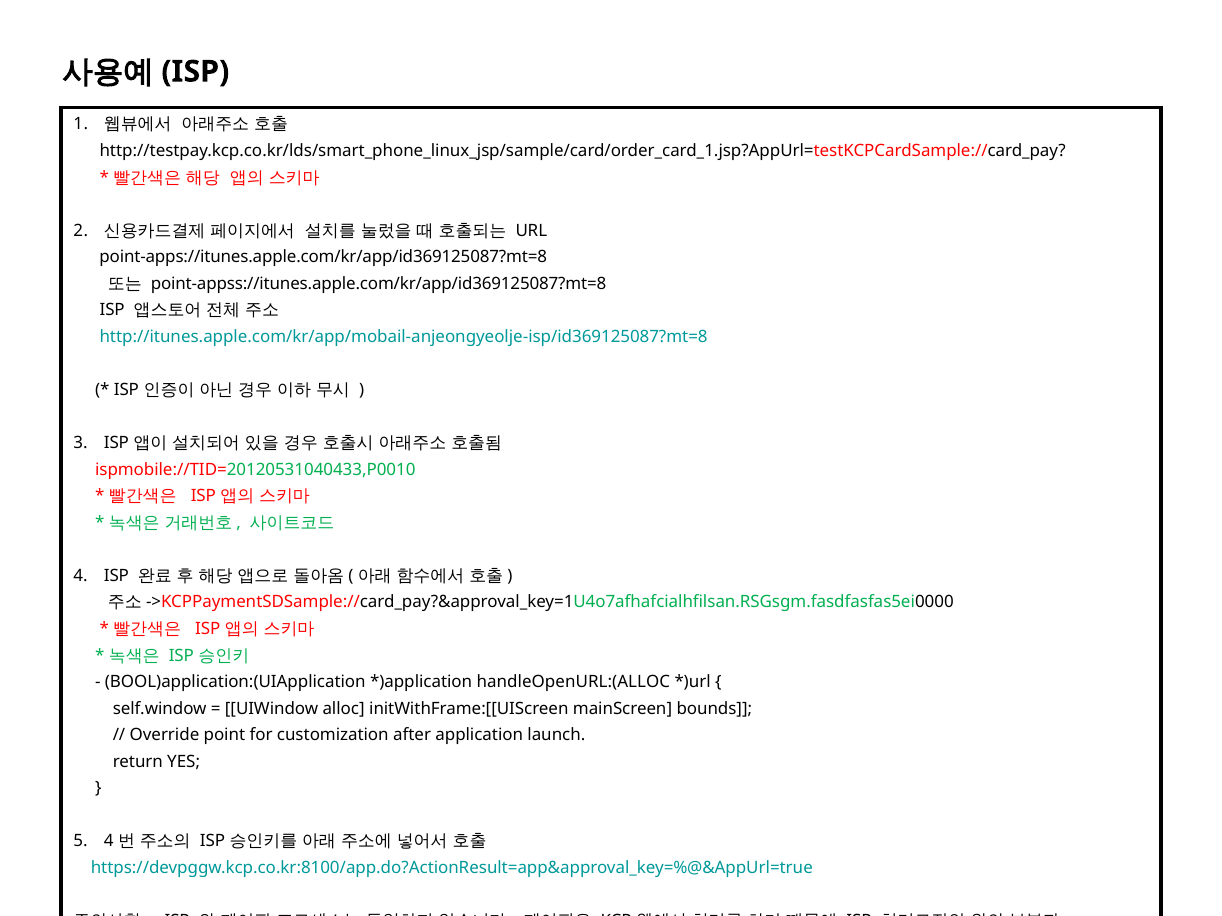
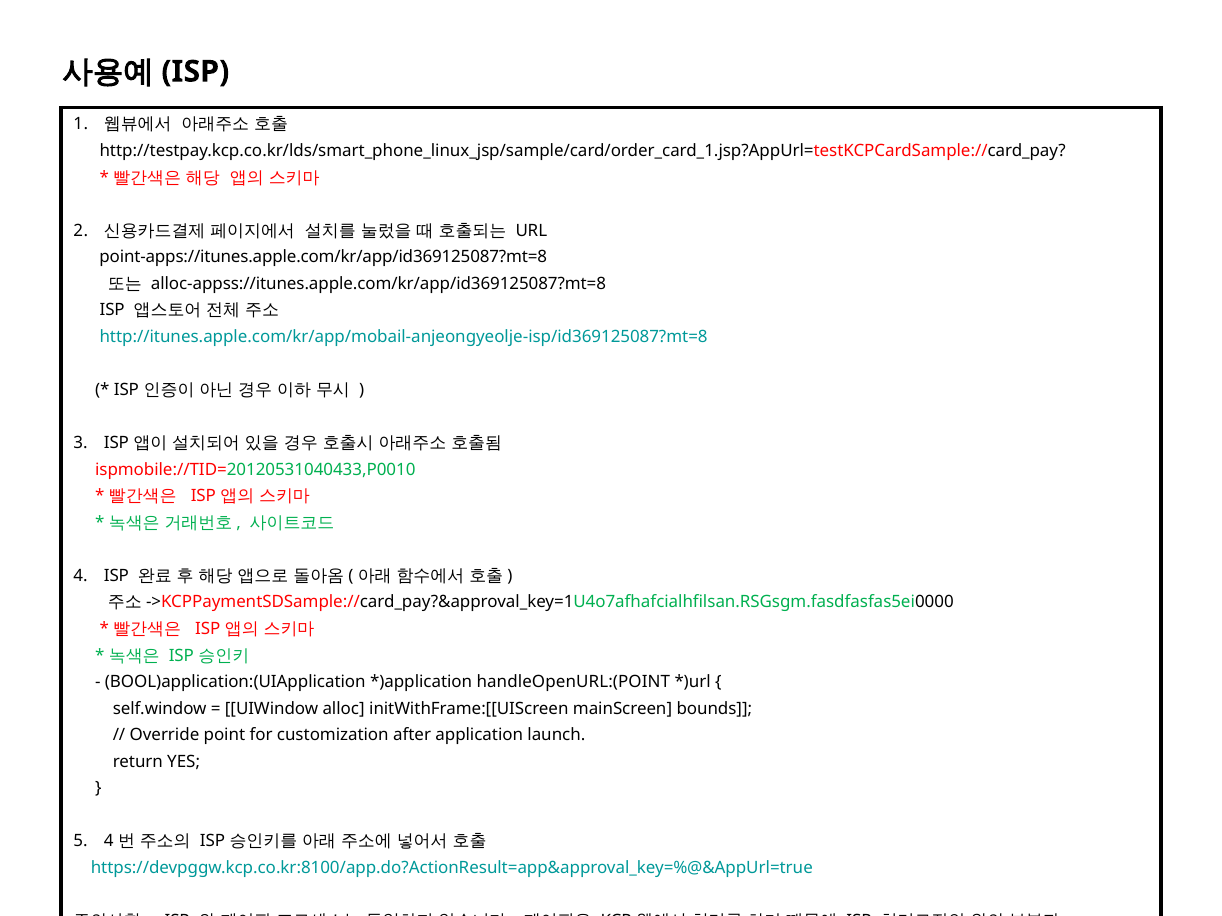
point-appss://itunes.apple.com/kr/app/id369125087?mt=8: point-appss://itunes.apple.com/kr/app/id369125087?mt=8 -> alloc-appss://itunes.apple.com/kr/app/id369125087?mt=8
handleOpenURL:(ALLOC: handleOpenURL:(ALLOC -> handleOpenURL:(POINT
